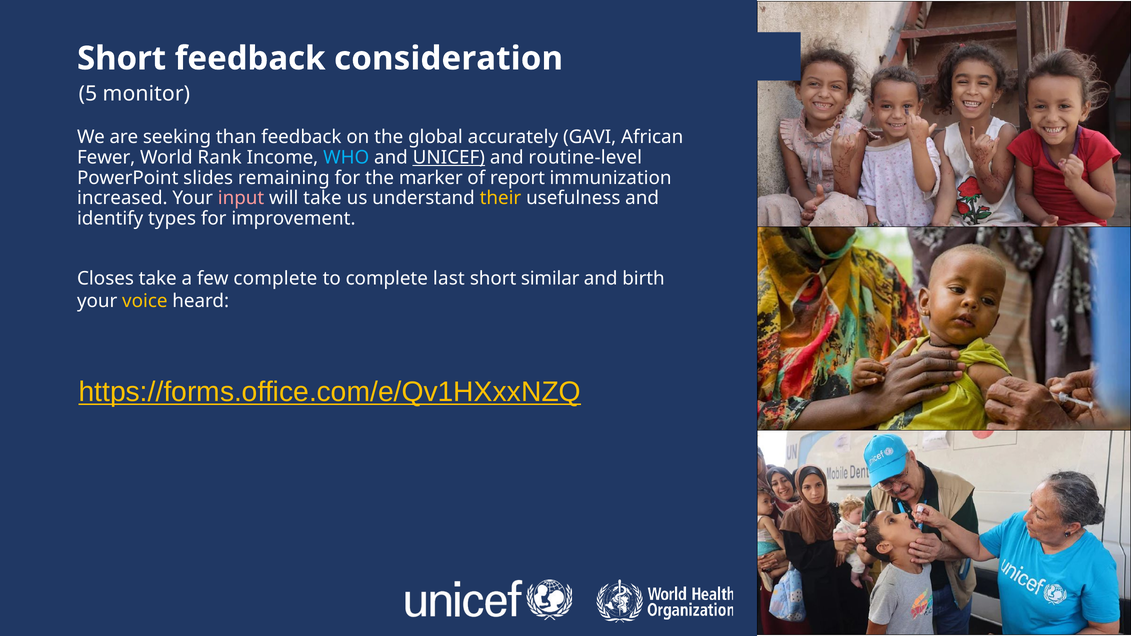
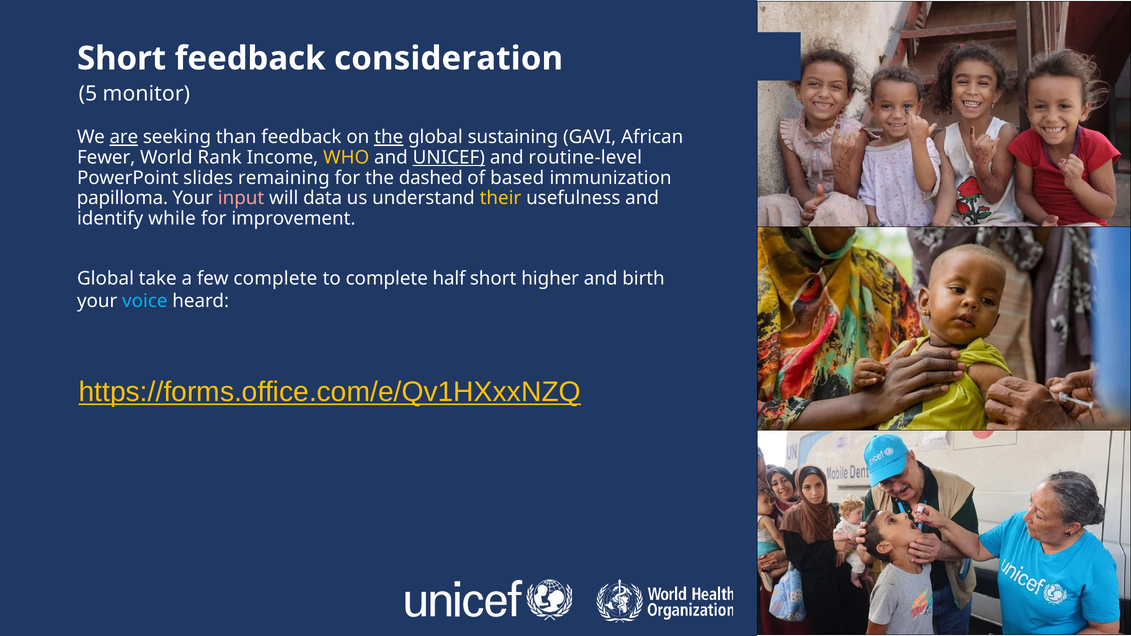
are underline: none -> present
the at (389, 137) underline: none -> present
accurately: accurately -> sustaining
WHO colour: light blue -> yellow
marker: marker -> dashed
report: report -> based
increased: increased -> papilloma
will take: take -> data
types: types -> while
Closes at (106, 279): Closes -> Global
last: last -> half
similar: similar -> higher
voice colour: yellow -> light blue
